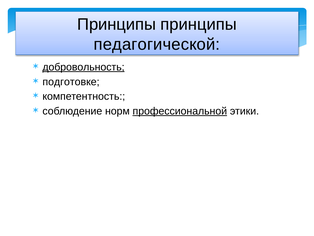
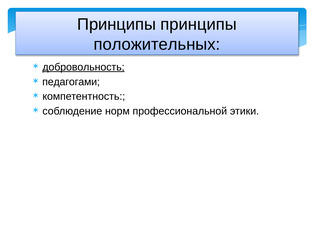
педагогической: педагогической -> положительных
подготовке: подготовке -> педагогами
профессиональной underline: present -> none
